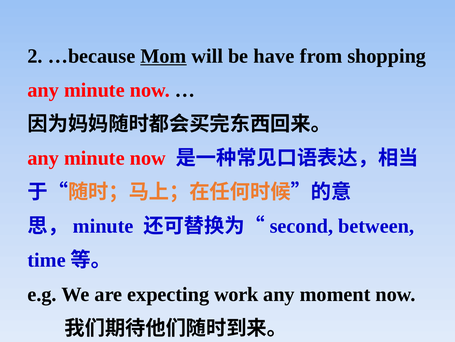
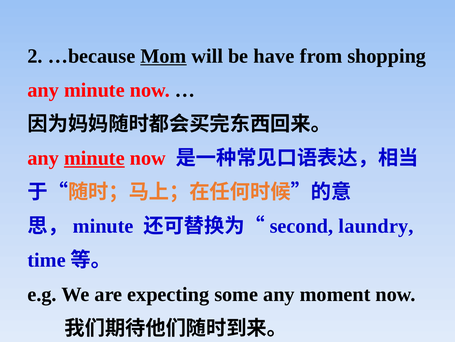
minute at (94, 158) underline: none -> present
between: between -> laundry
work: work -> some
